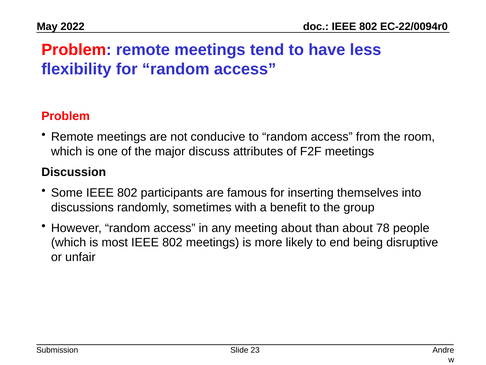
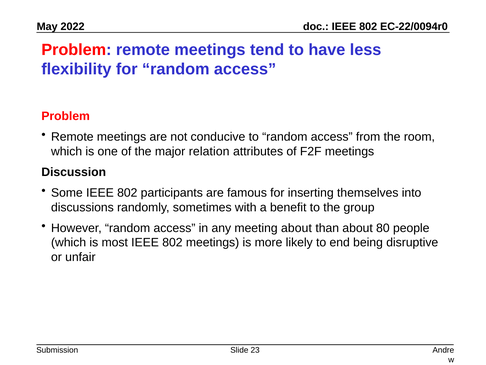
discuss: discuss -> relation
78: 78 -> 80
